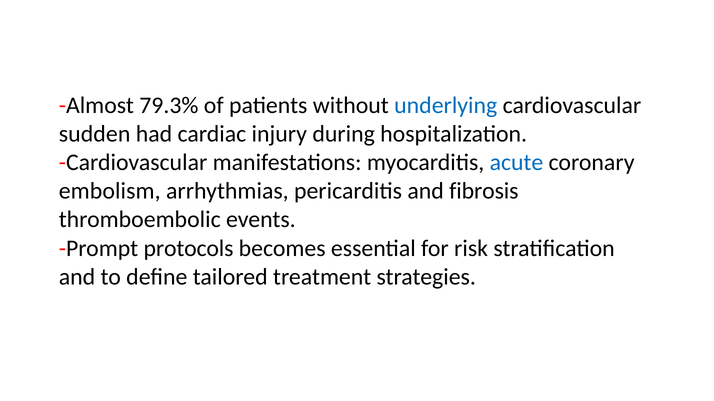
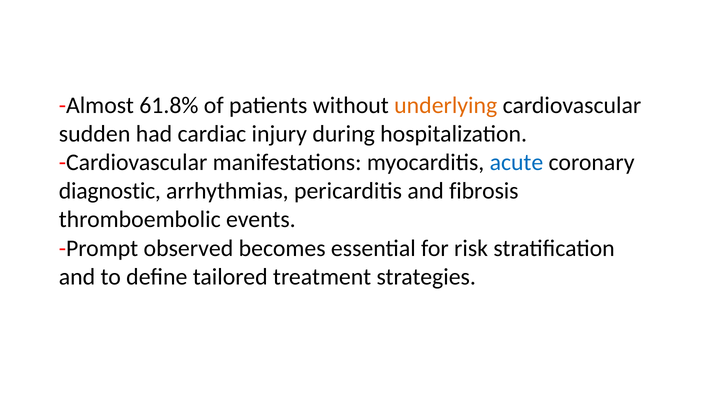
79.3%: 79.3% -> 61.8%
underlying colour: blue -> orange
embolism: embolism -> diagnostic
protocols: protocols -> observed
